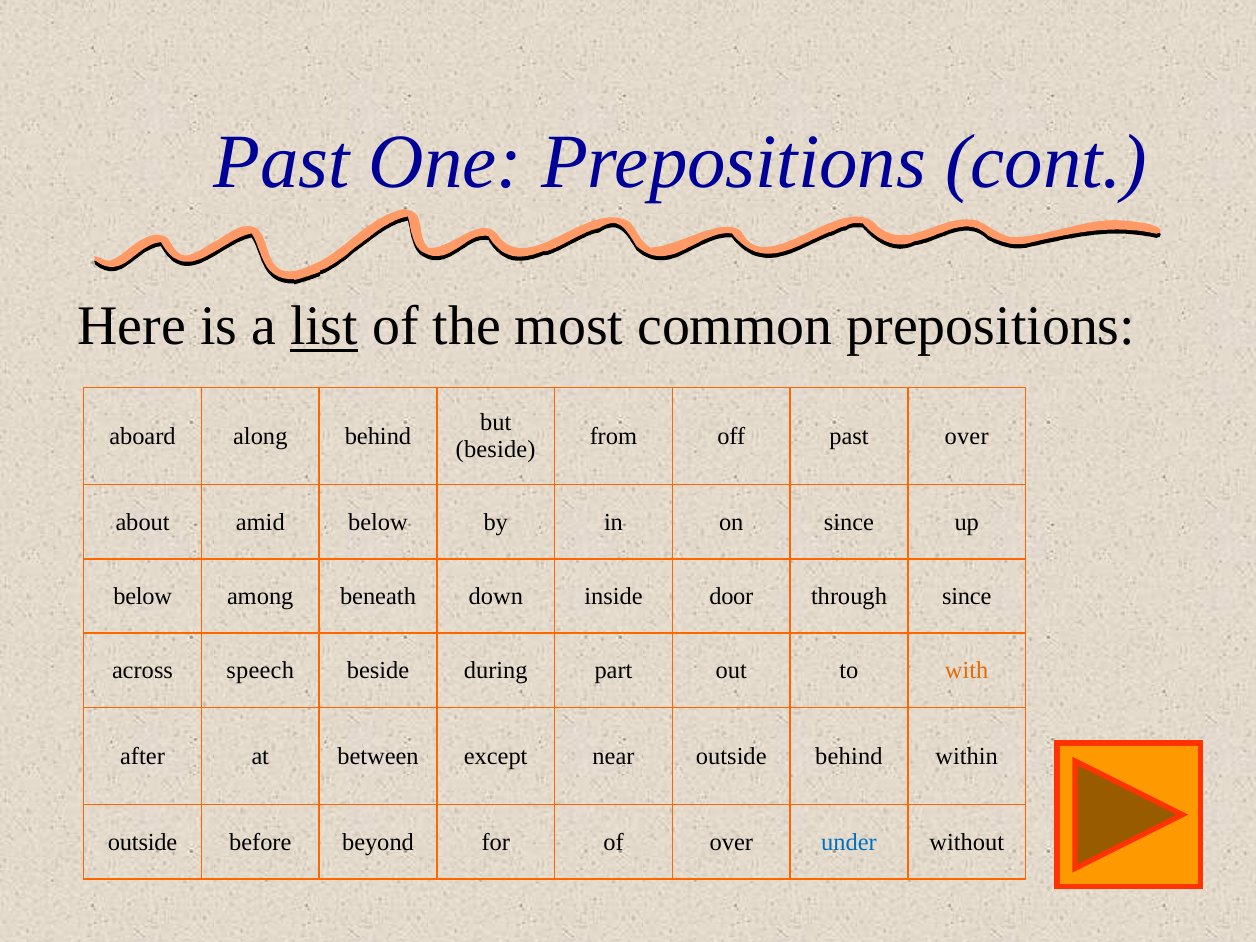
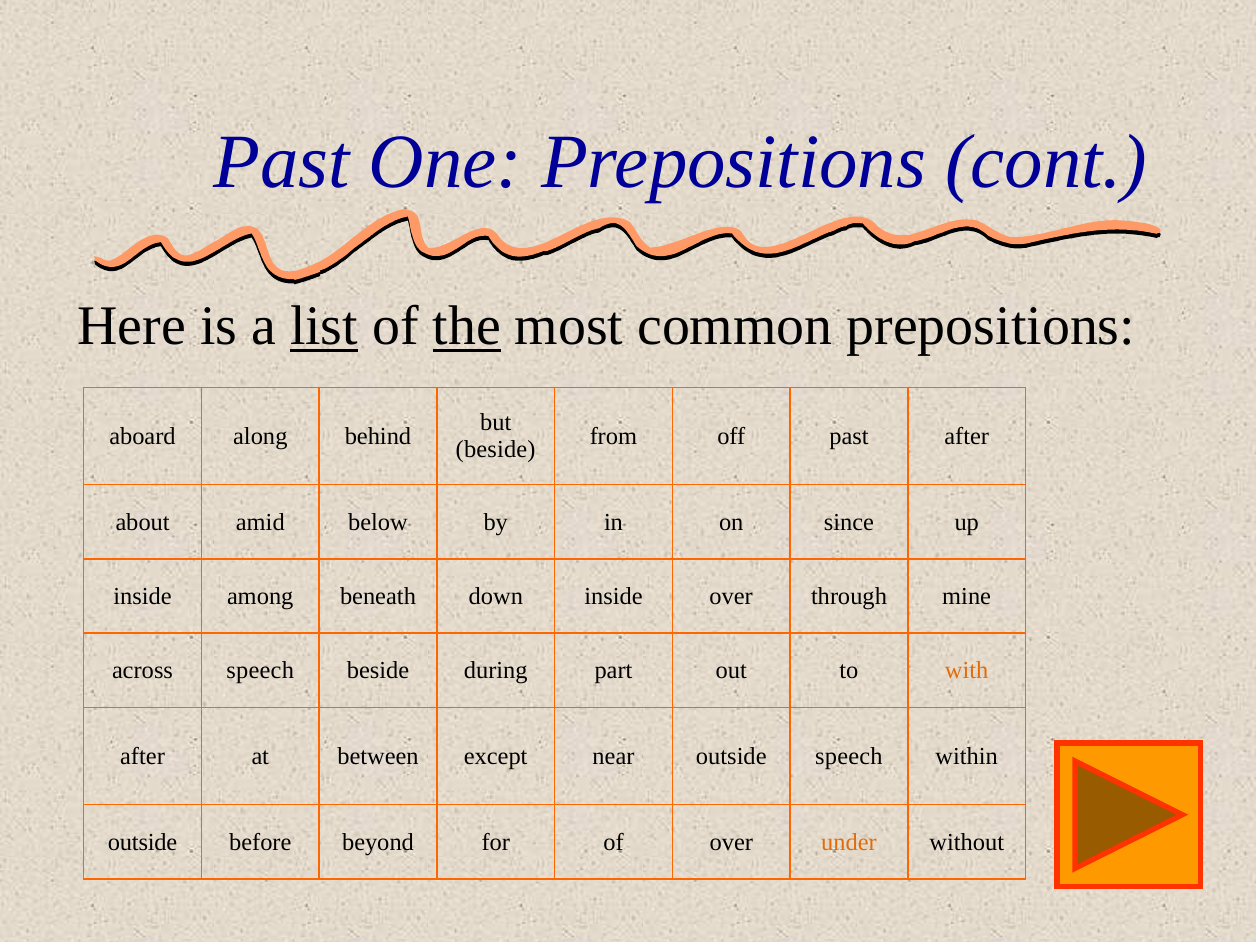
the underline: none -> present
past over: over -> after
below at (143, 596): below -> inside
inside door: door -> over
through since: since -> mine
outside behind: behind -> speech
under colour: blue -> orange
